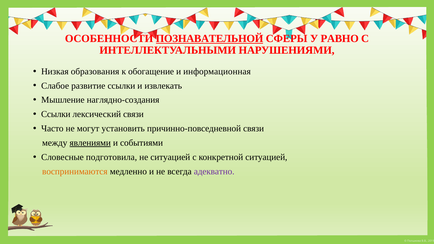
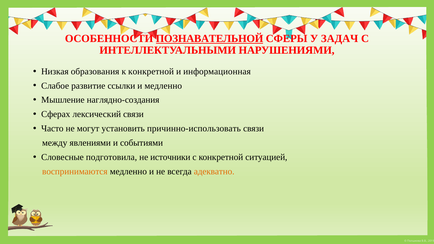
РАВНО: РАВНО -> ЗАДАЧ
к обогащение: обогащение -> конкретной
и извлекать: извлекать -> медленно
Ссылки at (56, 114): Ссылки -> Сферах
причинно-повседневной: причинно-повседневной -> причинно-использовать
явлениями underline: present -> none
не ситуацией: ситуацией -> источники
адекватно colour: purple -> orange
